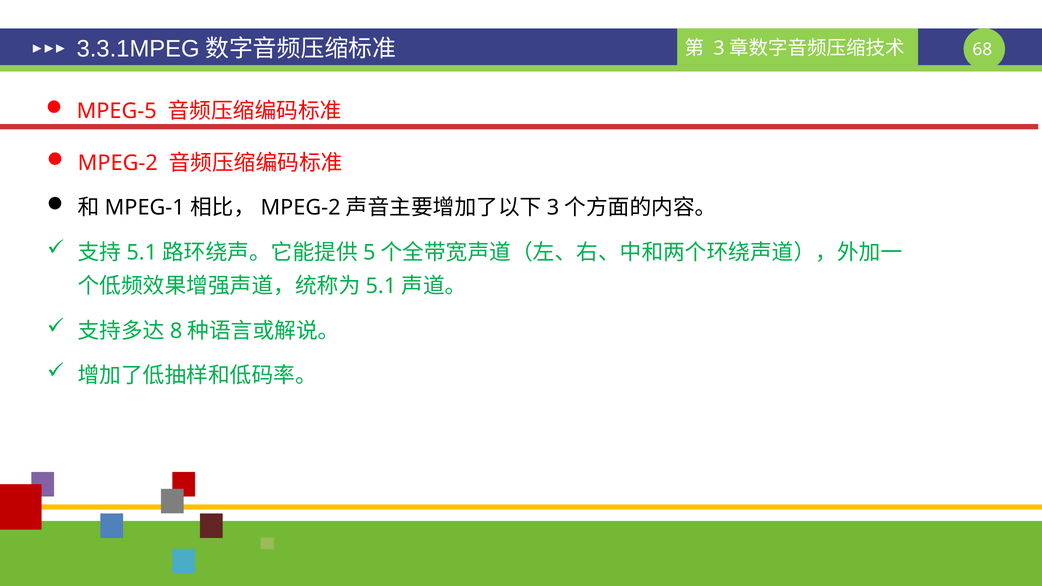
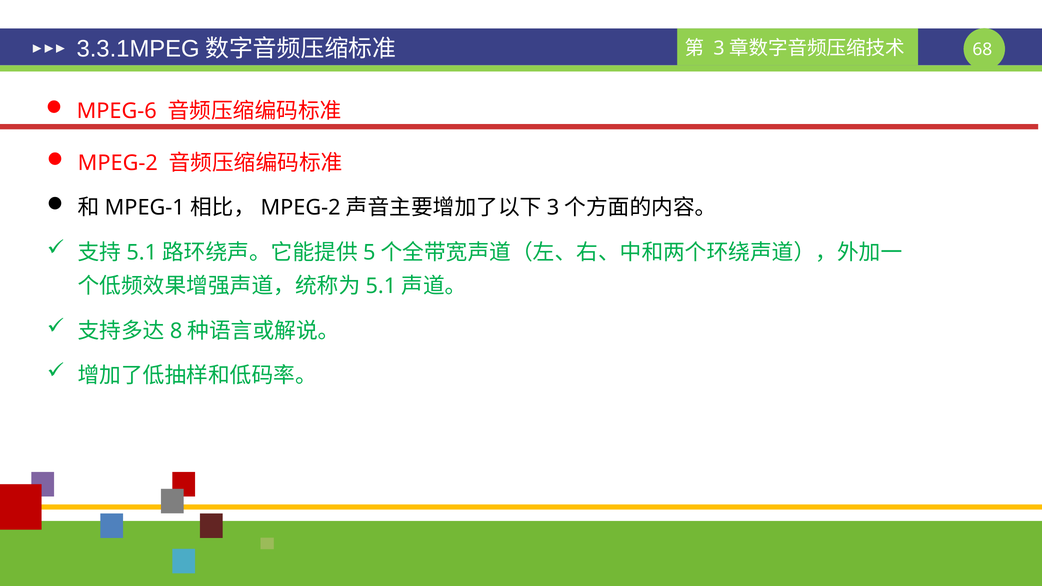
MPEG-5: MPEG-5 -> MPEG-6
